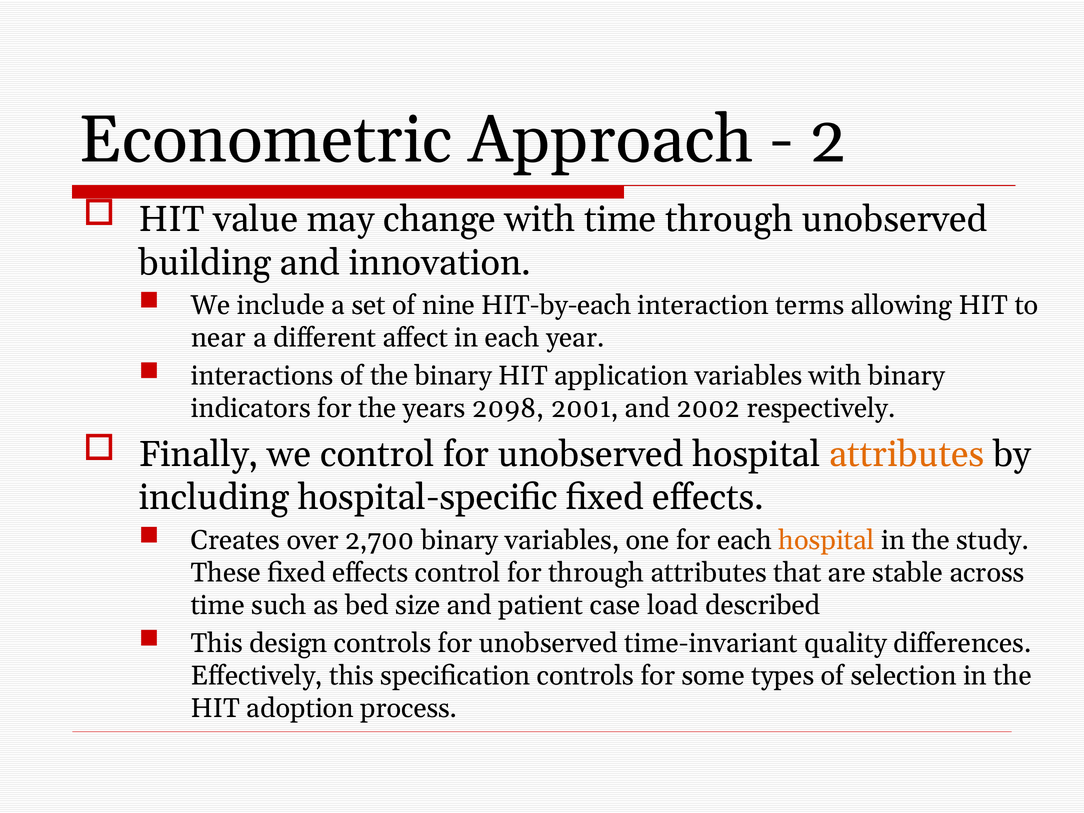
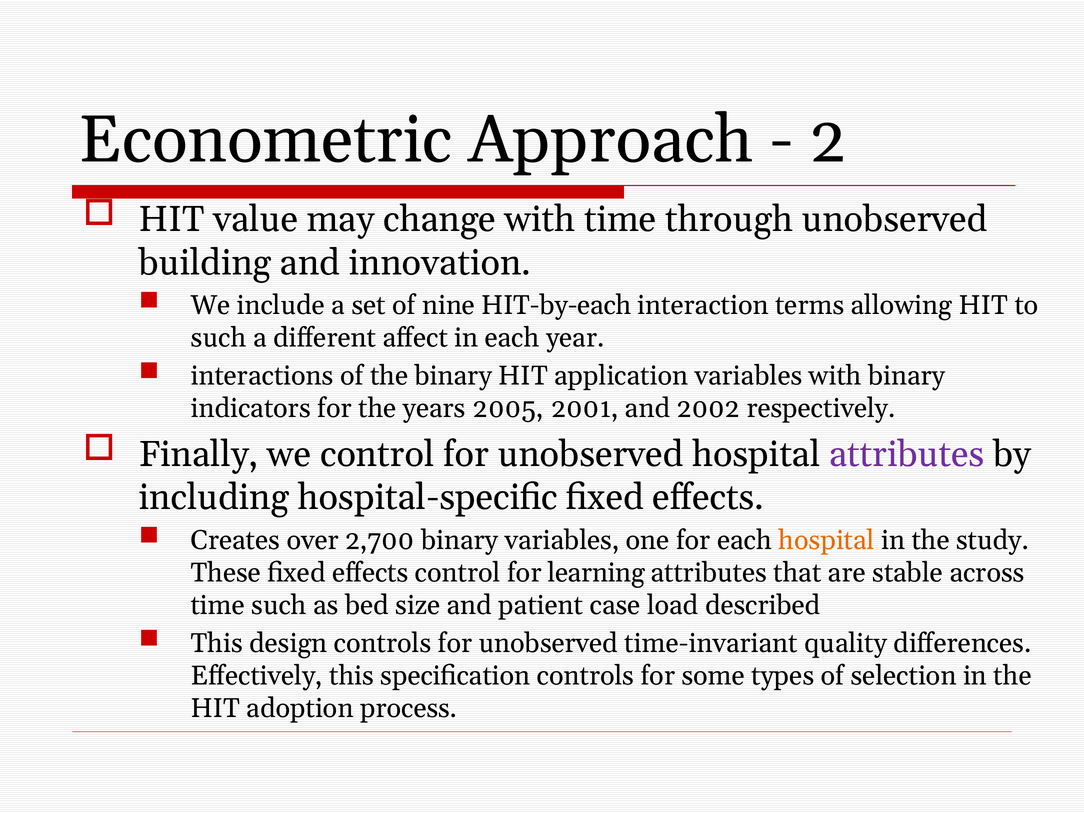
near at (219, 338): near -> such
2098: 2098 -> 2005
attributes at (907, 454) colour: orange -> purple
for through: through -> learning
